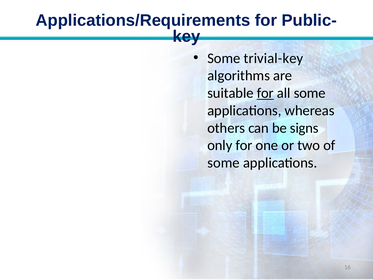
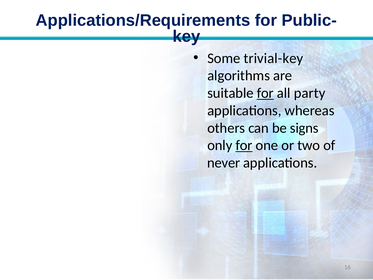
all some: some -> party
for at (244, 145) underline: none -> present
some at (223, 163): some -> never
